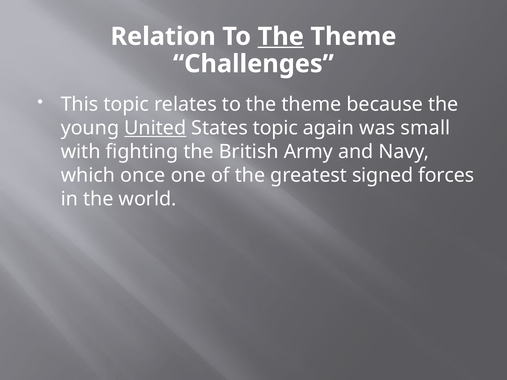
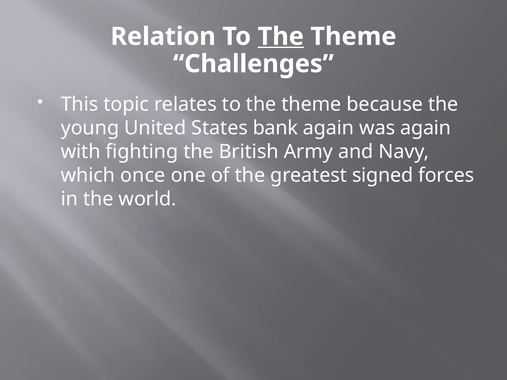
United underline: present -> none
States topic: topic -> bank
was small: small -> again
